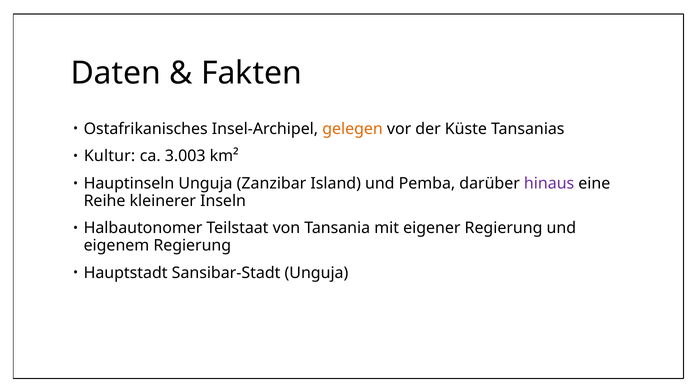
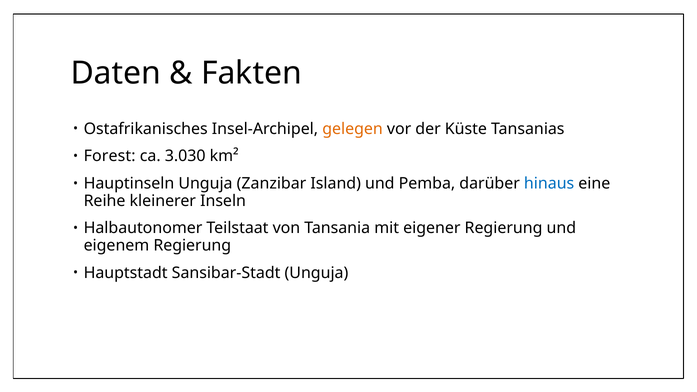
Kultur: Kultur -> Forest
3.003: 3.003 -> 3.030
hinaus colour: purple -> blue
